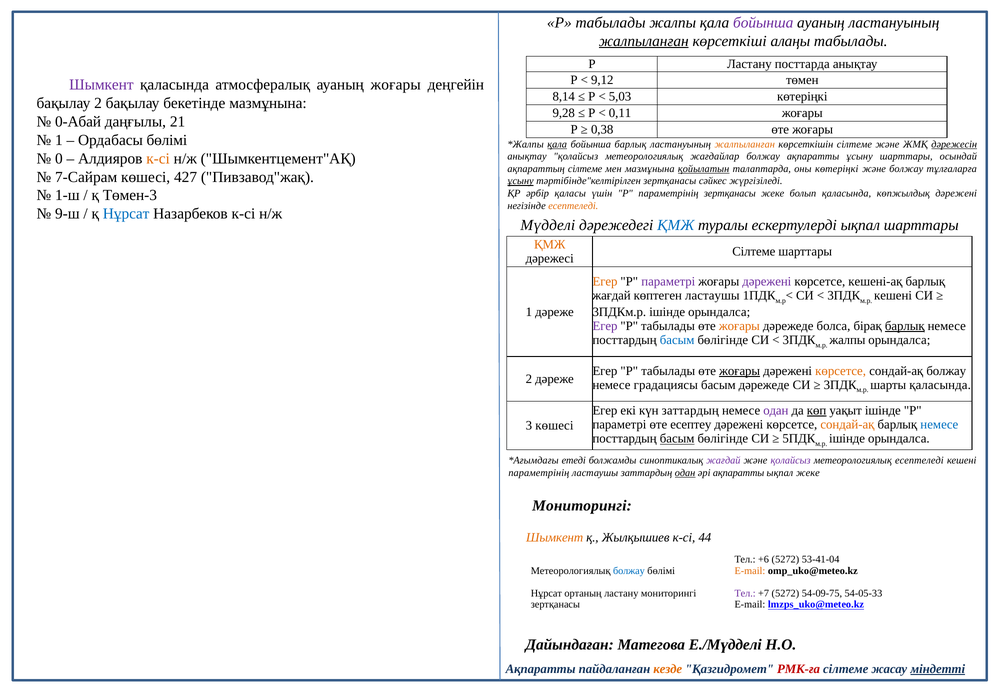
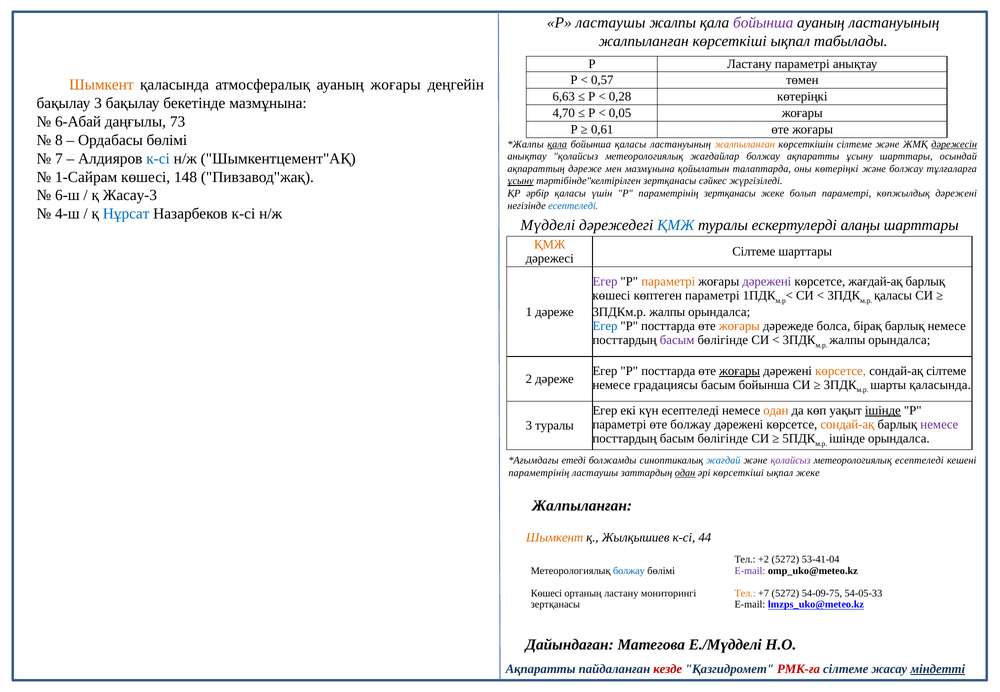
табылады at (611, 23): табылады -> ластаушы
жалпыланған at (644, 41) underline: present -> none
алаңы at (790, 41): алаңы -> ықпал
Ластану посттарда: посттарда -> параметрі
9,12: 9,12 -> 0,57
Шымкент at (101, 85) colour: purple -> orange
8,14: 8,14 -> 6,63
5,03: 5,03 -> 0,28
бақылау 2: 2 -> 3
9,28: 9,28 -> 4,70
0,11: 0,11 -> 0,05
0-Абай: 0-Абай -> 6-Абай
21: 21 -> 73
0,38: 0,38 -> 0,61
1 at (59, 140): 1 -> 8
бойынша барлық: барлық -> қаласы
0: 0 -> 7
к-сі at (158, 159) colour: orange -> blue
ақпараттың сілтеме: сілтеме -> дәреже
қойылатын underline: present -> none
7-Сайрам: 7-Сайрам -> 1-Сайрам
427: 427 -> 148
1-ш: 1-ш -> 6-ш
Төмен-3: Төмен-3 -> Жасау-3
болып қаласында: қаласында -> параметрі
есептеледі at (573, 206) colour: orange -> blue
9-ш: 9-ш -> 4-ш
ескертулерді ықпал: ықпал -> алаңы
Егер at (605, 282) colour: orange -> purple
параметрі at (668, 282) colour: purple -> orange
кешені-ақ: кешені-ақ -> жағдай-ақ
жағдай at (612, 296): жағдай -> көшесі
көптеген ластаушы: ластаушы -> параметрі
кешені at (893, 296): кешені -> қаласы
3ПДКм.р ішінде: ішінде -> жалпы
Егер at (605, 326) colour: purple -> blue
P табылады: табылады -> посттарда
барлық at (905, 326) underline: present -> none
басым at (677, 340) colour: blue -> purple
Егер Р табылады: табылады -> посттарда
сондай-ақ болжау: болжау -> сілтеме
басым дәрежеде: дәрежеде -> бойынша
күн заттардың: заттардың -> есептеледі
одан at (776, 411) colour: purple -> orange
көп underline: present -> none
ішінде at (883, 411) underline: none -> present
өте есептеу: есептеу -> болжау
немесе at (939, 425) colour: blue -> purple
3 көшесі: көшесі -> туралы
басым at (677, 439) underline: present -> none
жағдай at (723, 461) colour: purple -> blue
әрі ақпаратты: ақпаратты -> көрсеткіші
Мониторингі at (582, 506): Мониторингі -> Жалпыланған
+6: +6 -> +2
E-mail at (750, 571) colour: orange -> purple
Нұрсат at (546, 593): Нұрсат -> Көшесі
Тел at (745, 593) colour: purple -> orange
кезде colour: orange -> red
